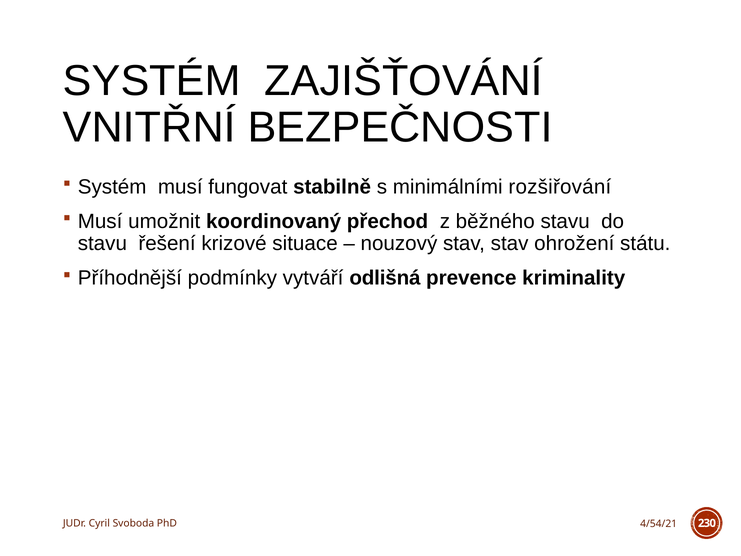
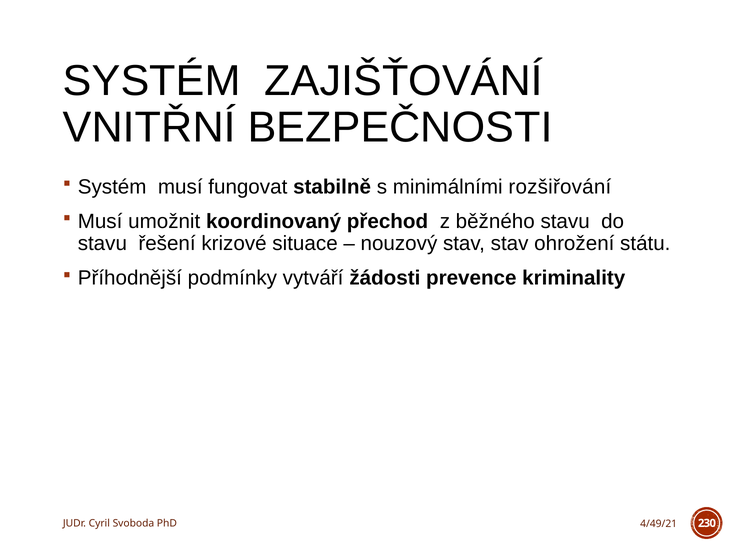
odlišná: odlišná -> žádosti
4/54/21: 4/54/21 -> 4/49/21
